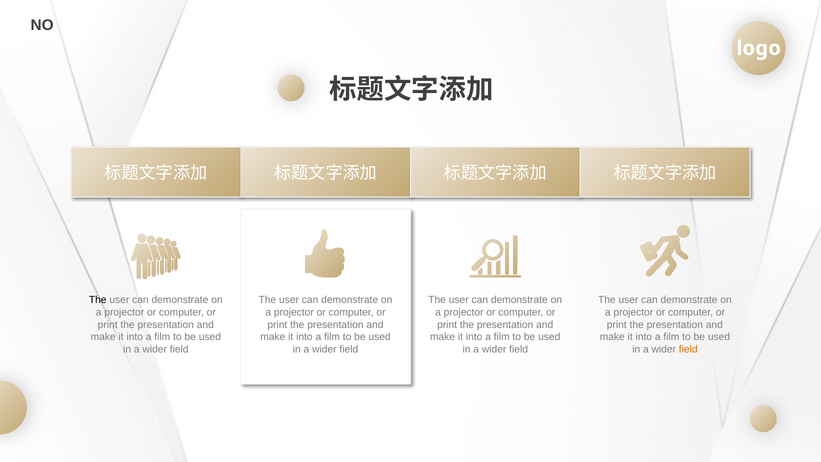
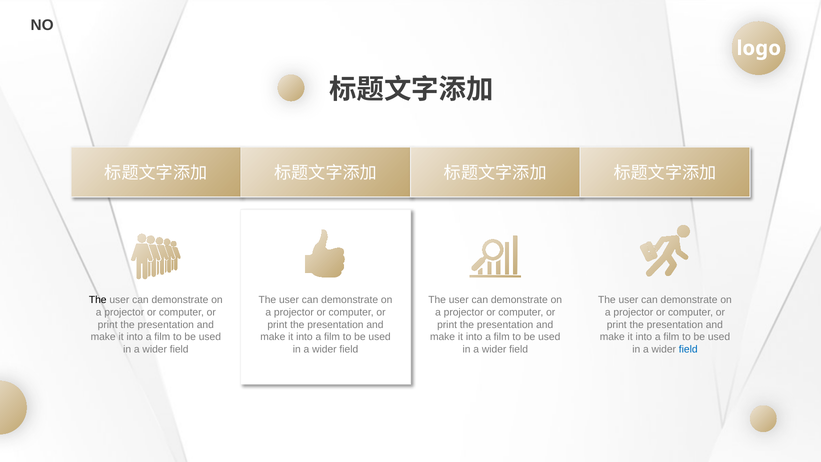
field at (688, 349) colour: orange -> blue
